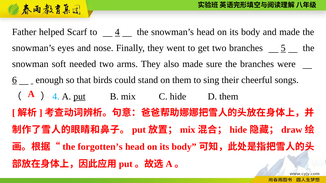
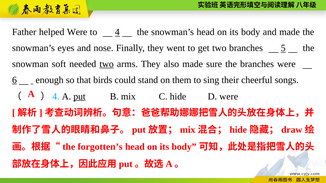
helped Scarf: Scarf -> Were
two at (107, 64) underline: none -> present
D them: them -> were
